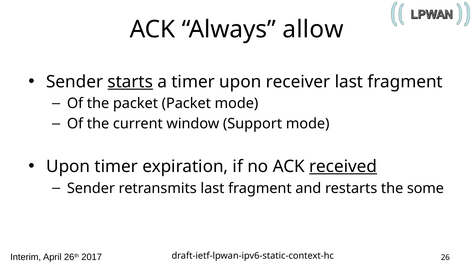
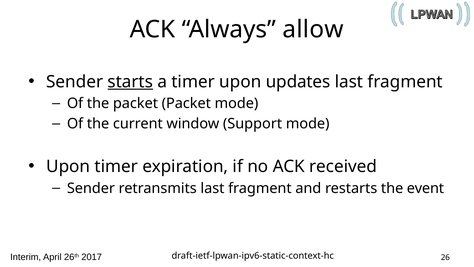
receiver: receiver -> updates
received underline: present -> none
some: some -> event
